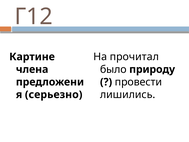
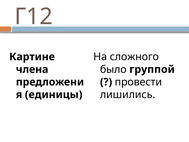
прочитал: прочитал -> сложного
природу: природу -> группой
серьезно: серьезно -> единицы
